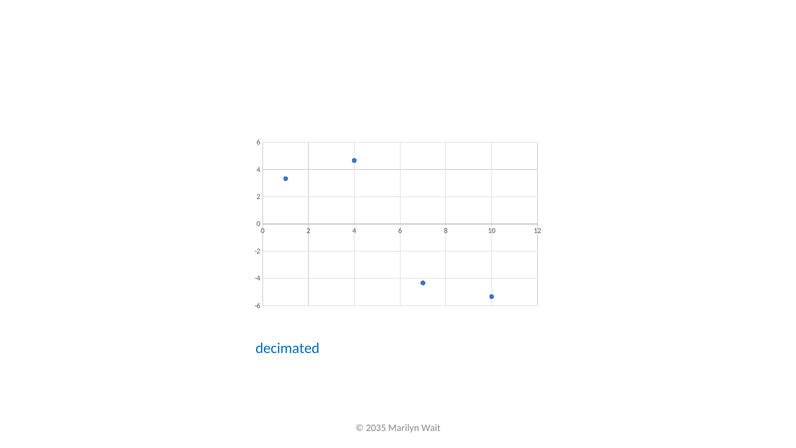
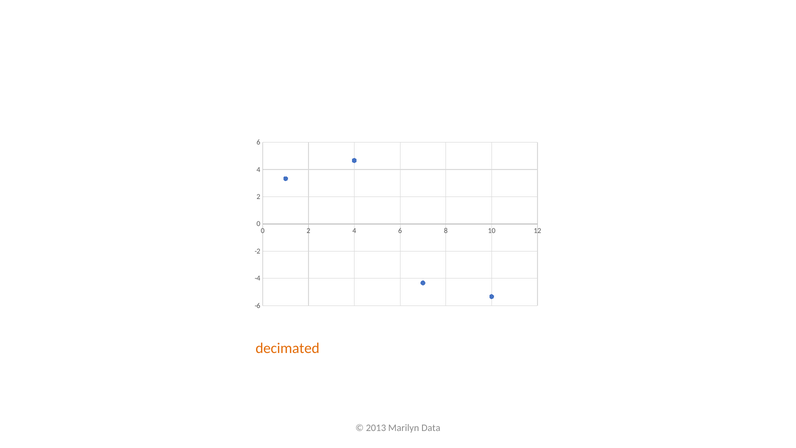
decimated colour: blue -> orange
2035: 2035 -> 2013
Wait: Wait -> Data
